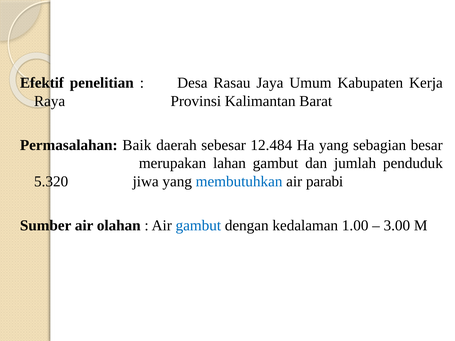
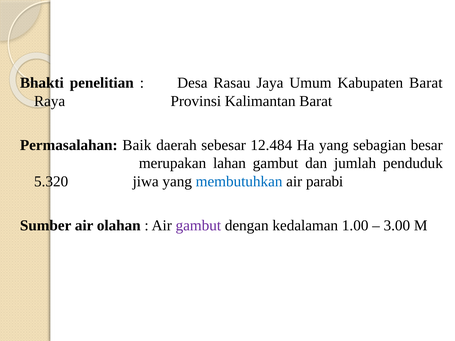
Efektif: Efektif -> Bhakti
Kabupaten Kerja: Kerja -> Barat
gambut at (198, 226) colour: blue -> purple
